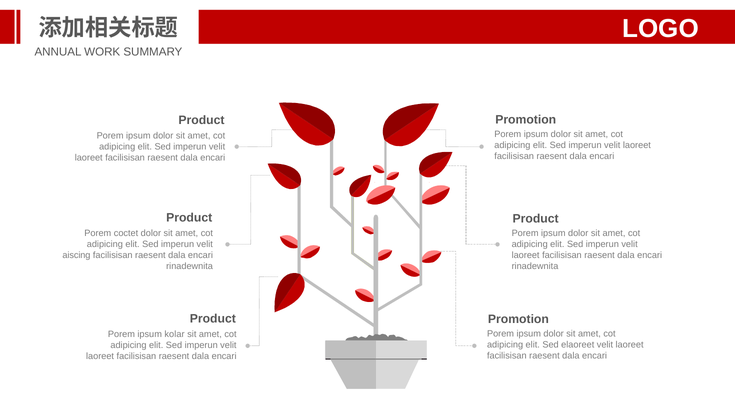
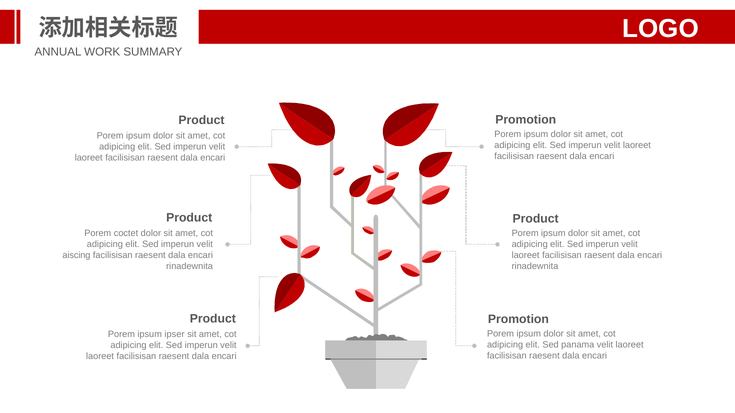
kolar: kolar -> ipser
elaoreet: elaoreet -> panama
